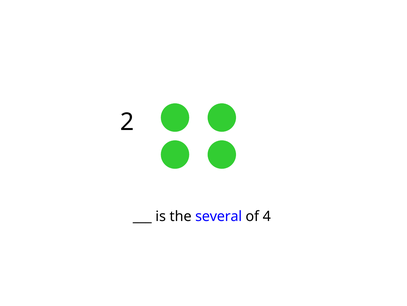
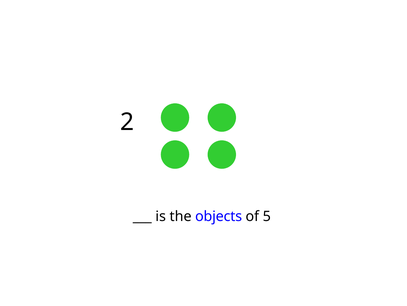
several: several -> objects
4: 4 -> 5
